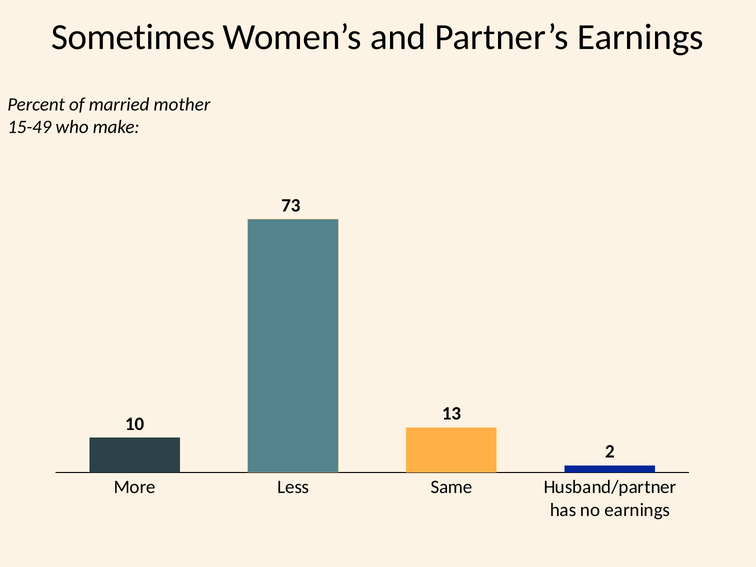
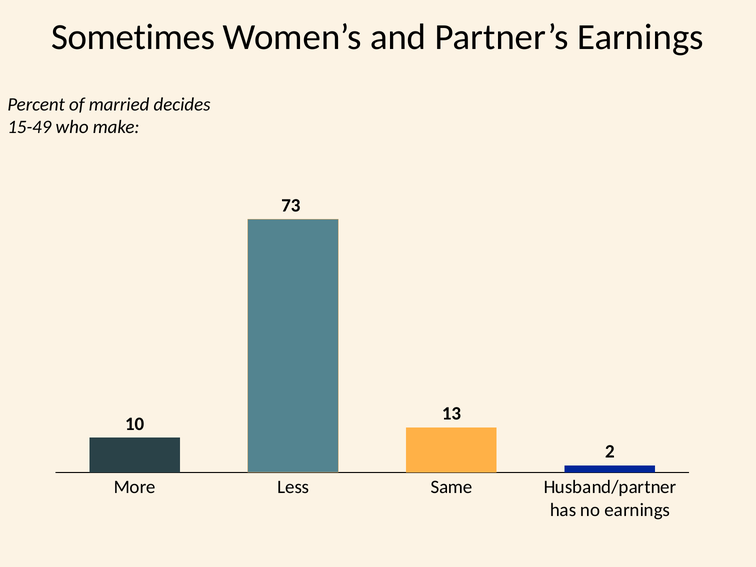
mother: mother -> decides
